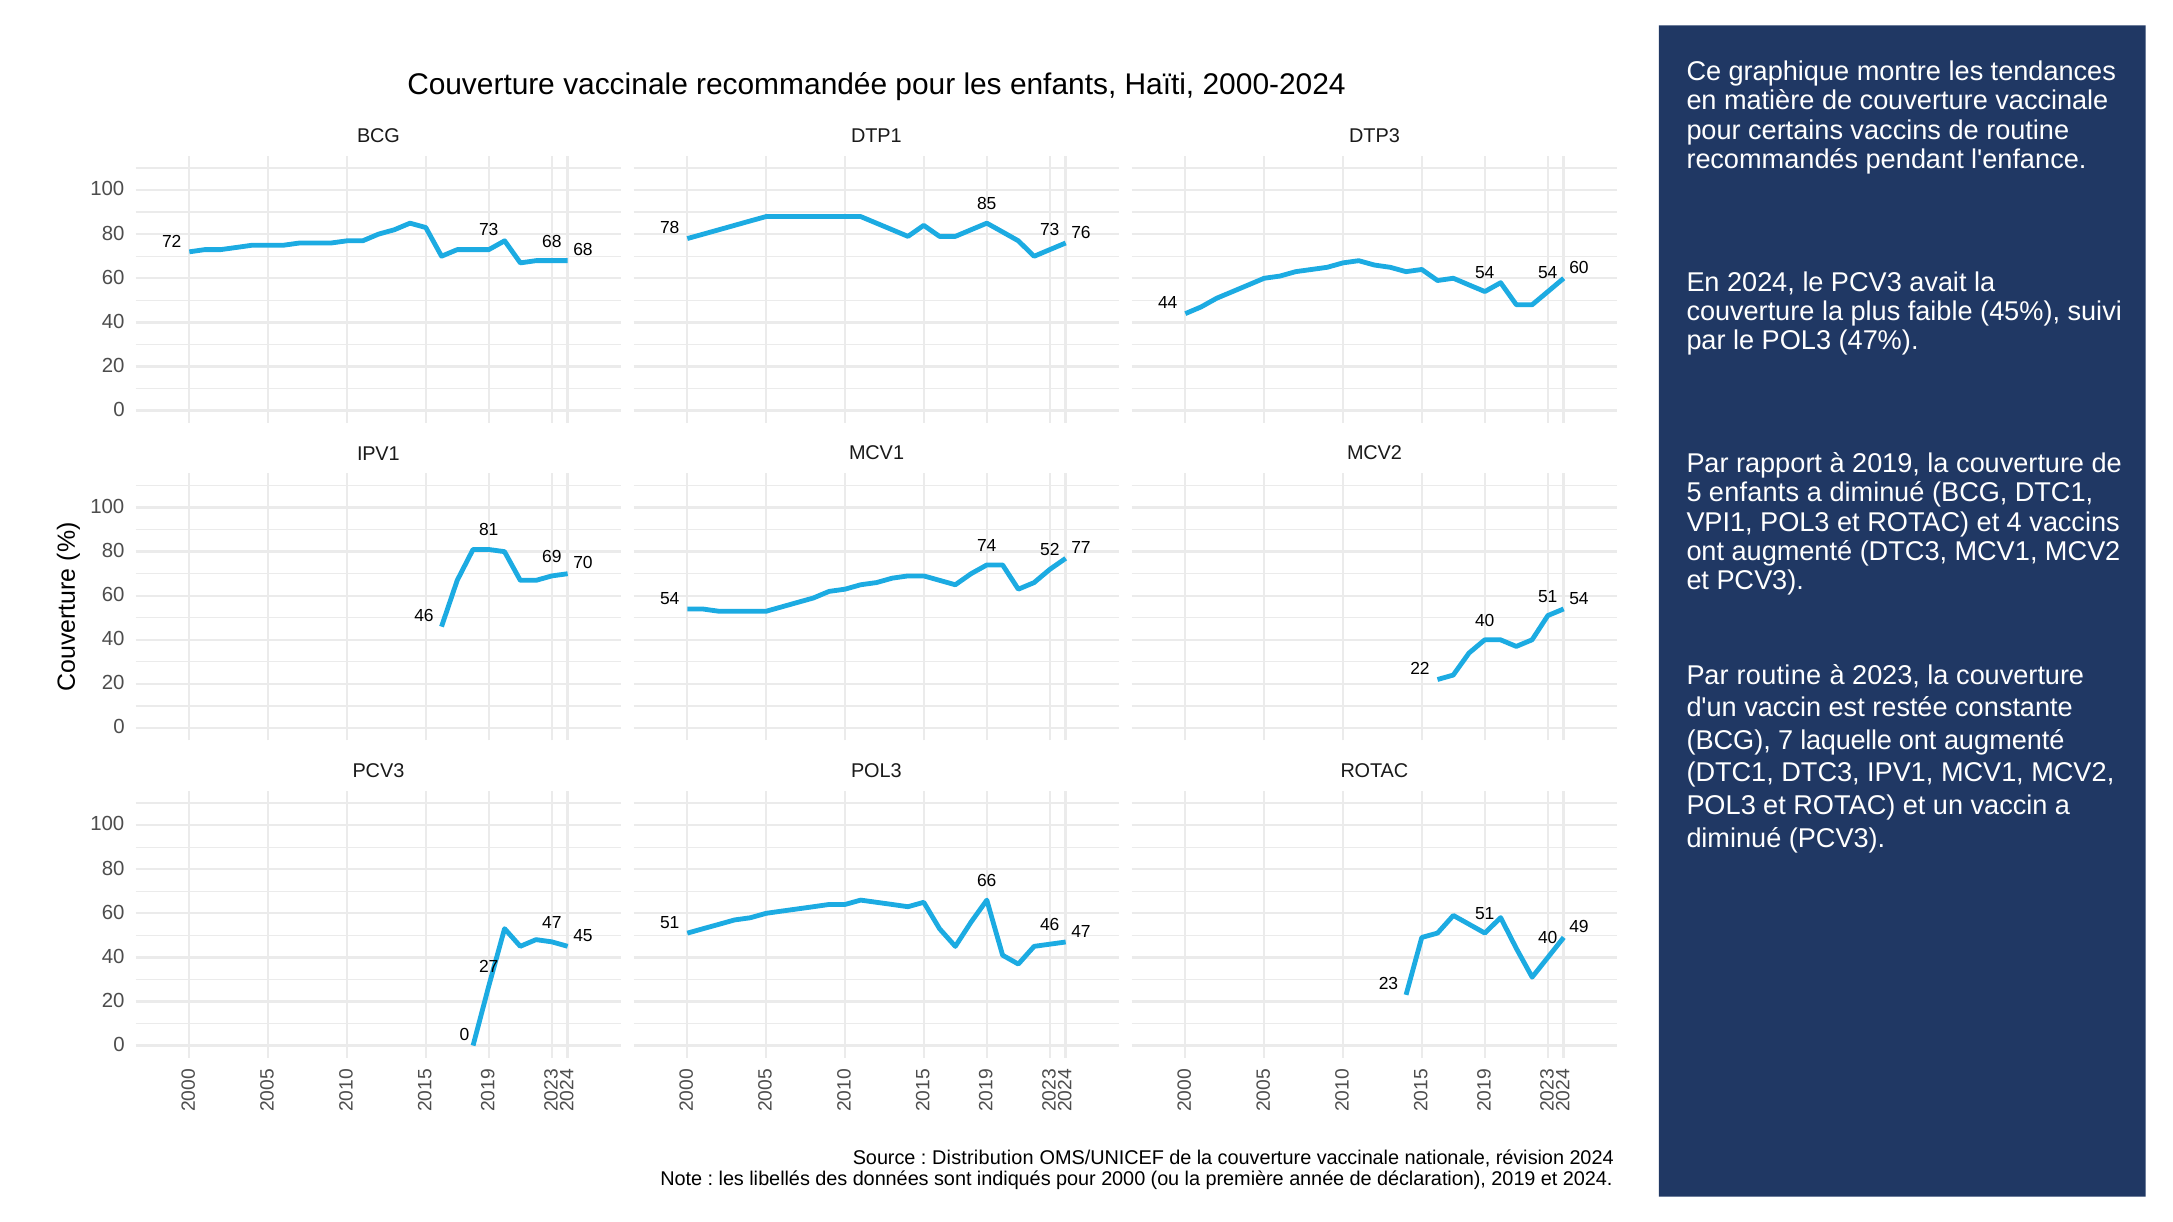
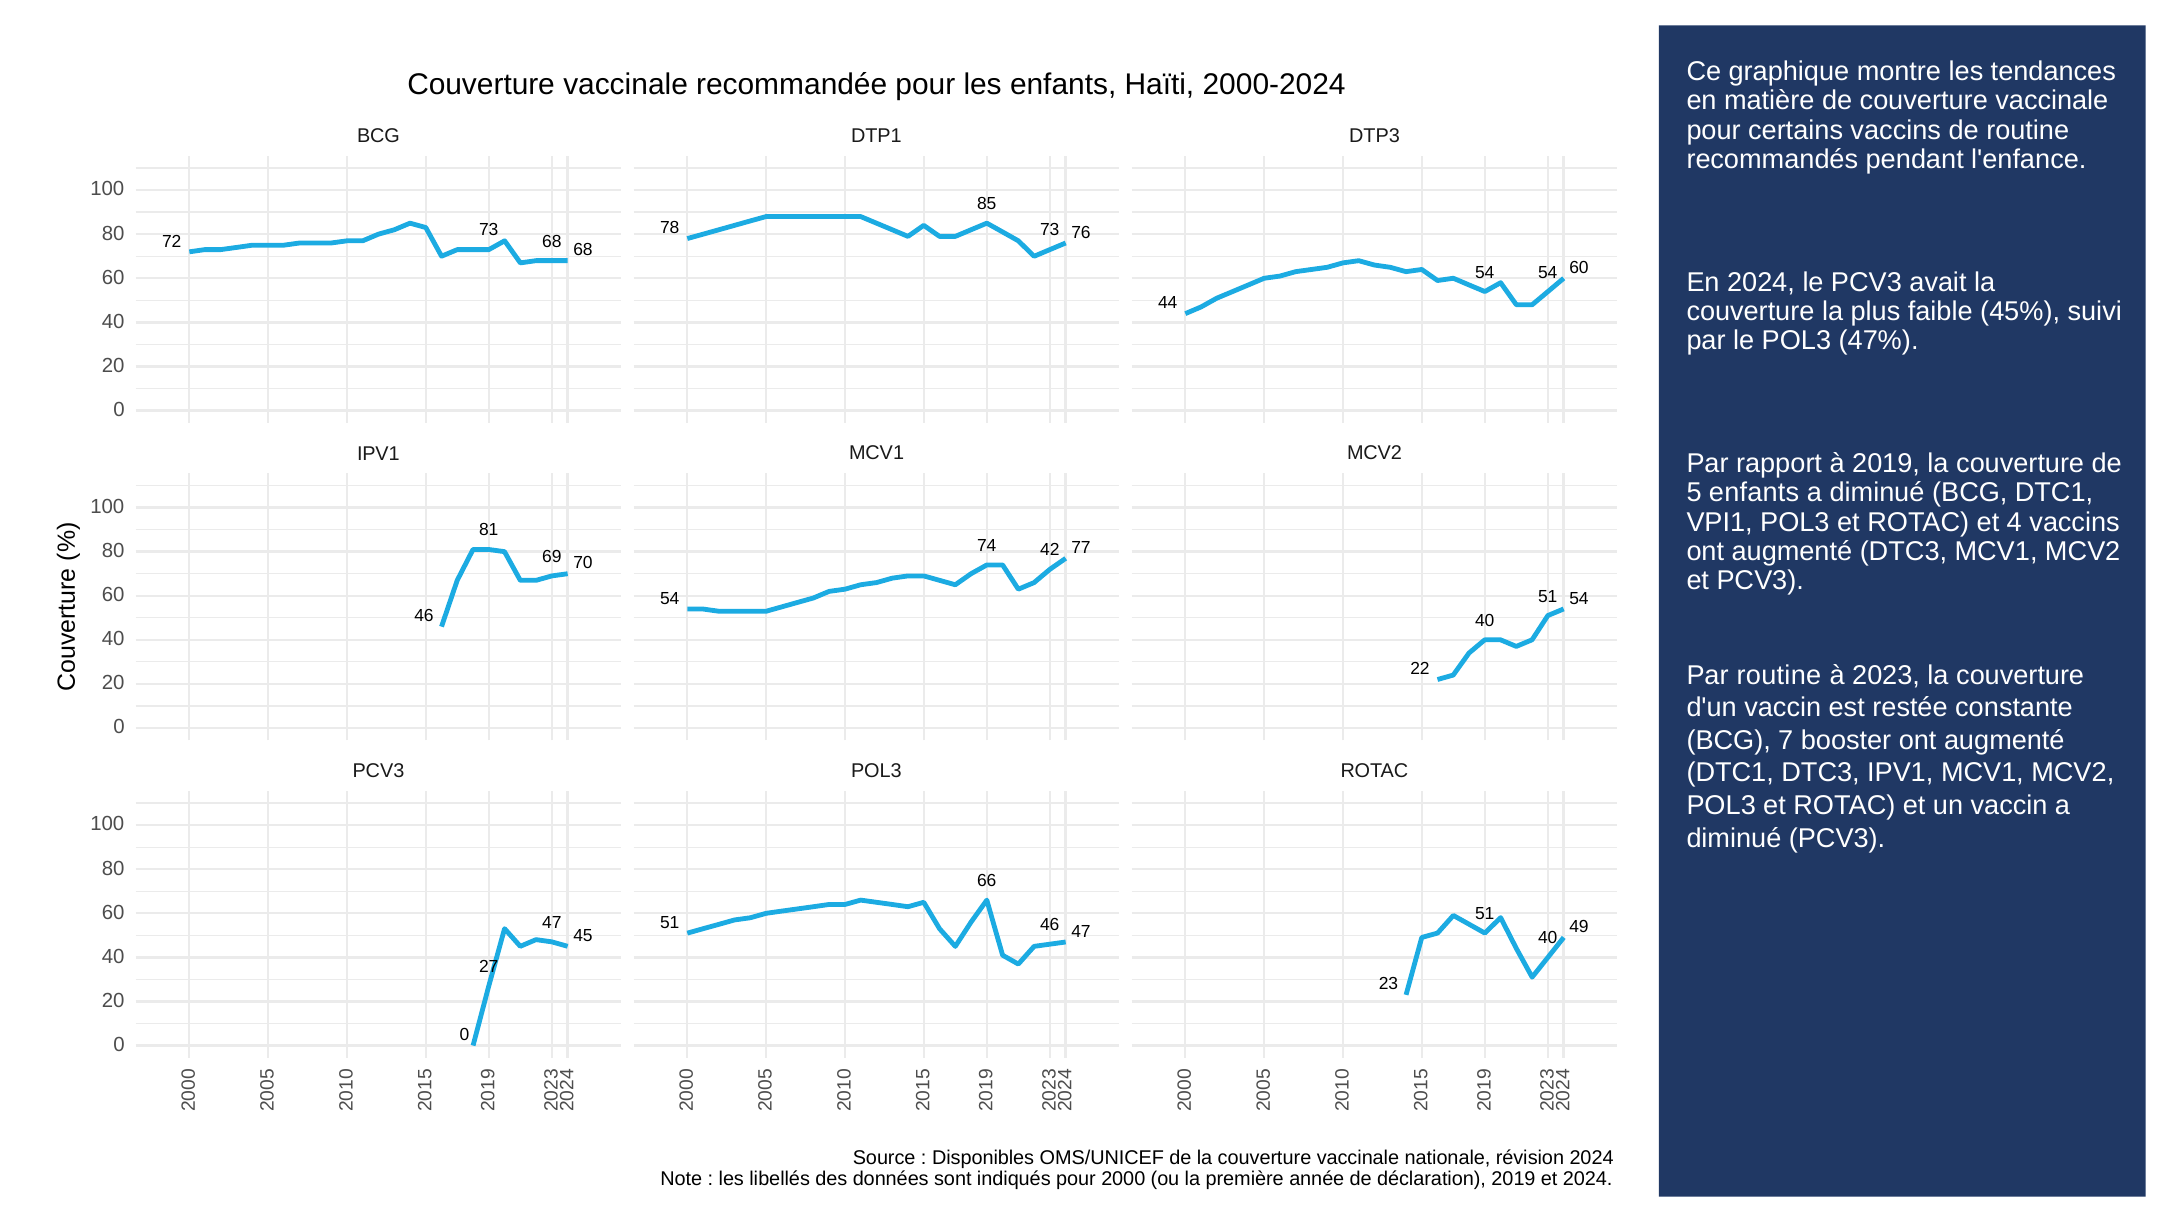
52: 52 -> 42
laquelle: laquelle -> booster
Distribution: Distribution -> Disponibles
